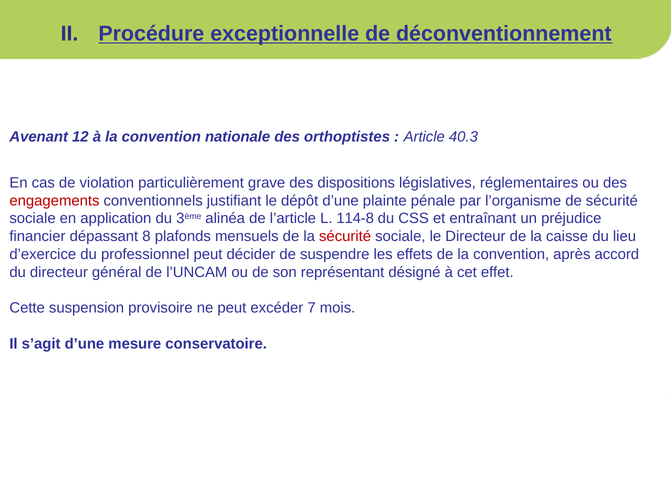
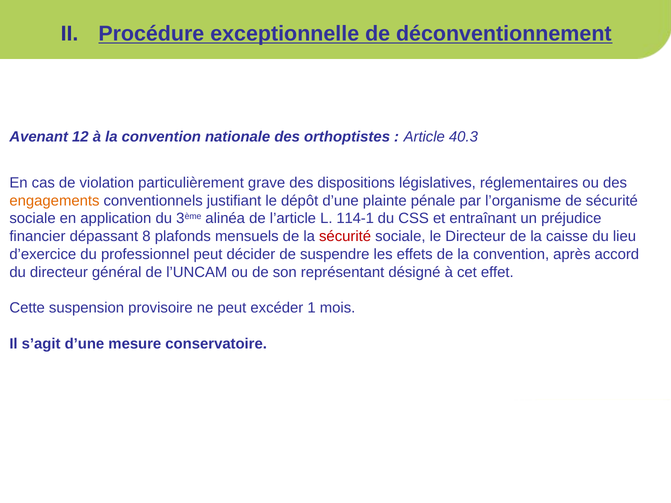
engagements colour: red -> orange
114-8: 114-8 -> 114-1
7: 7 -> 1
